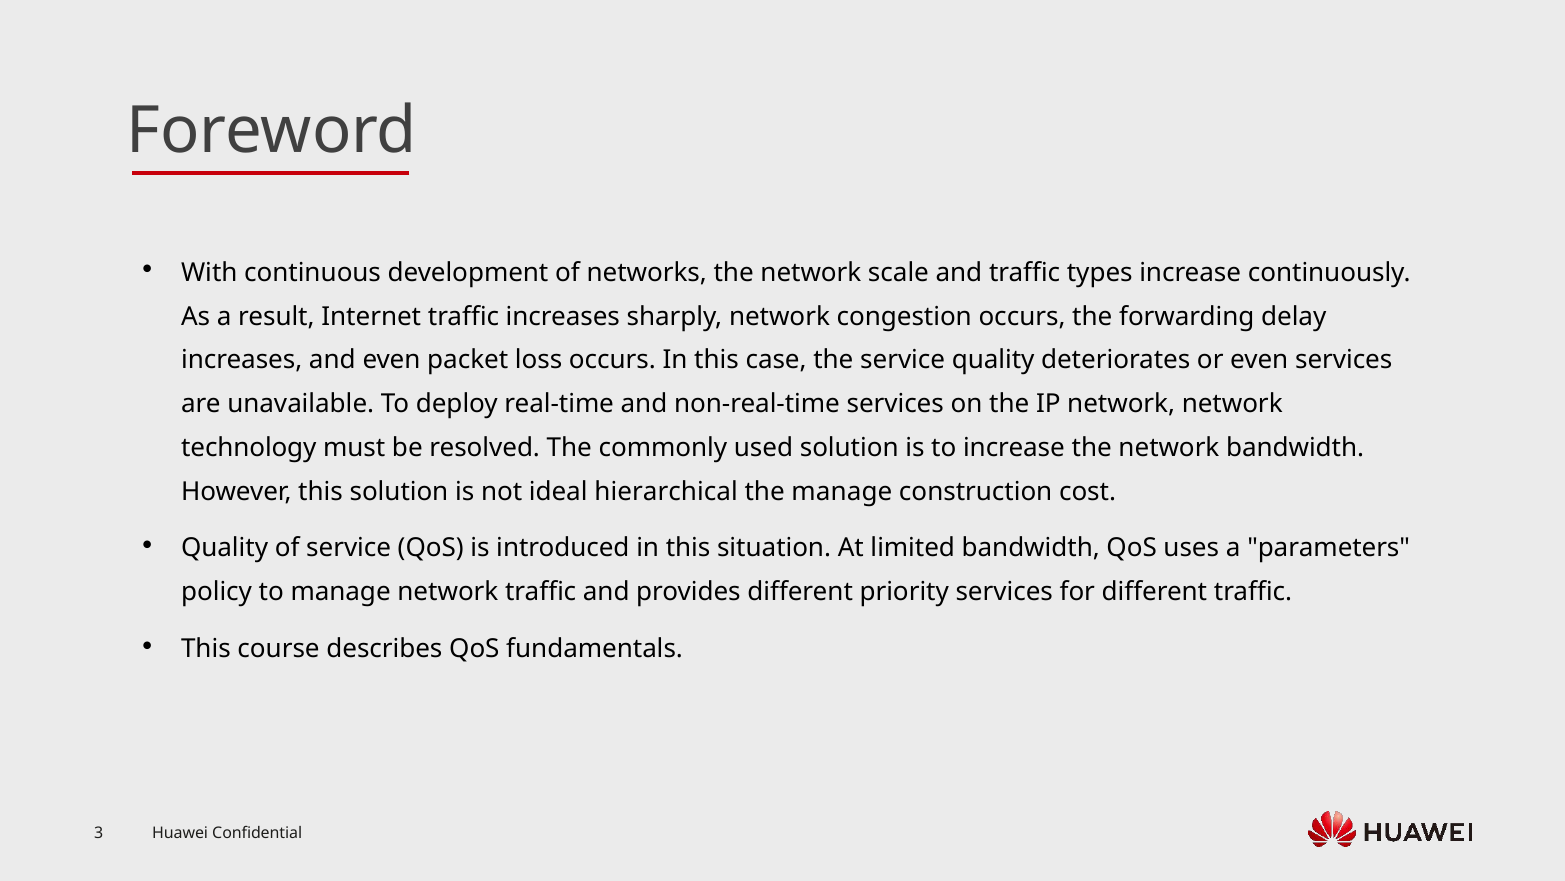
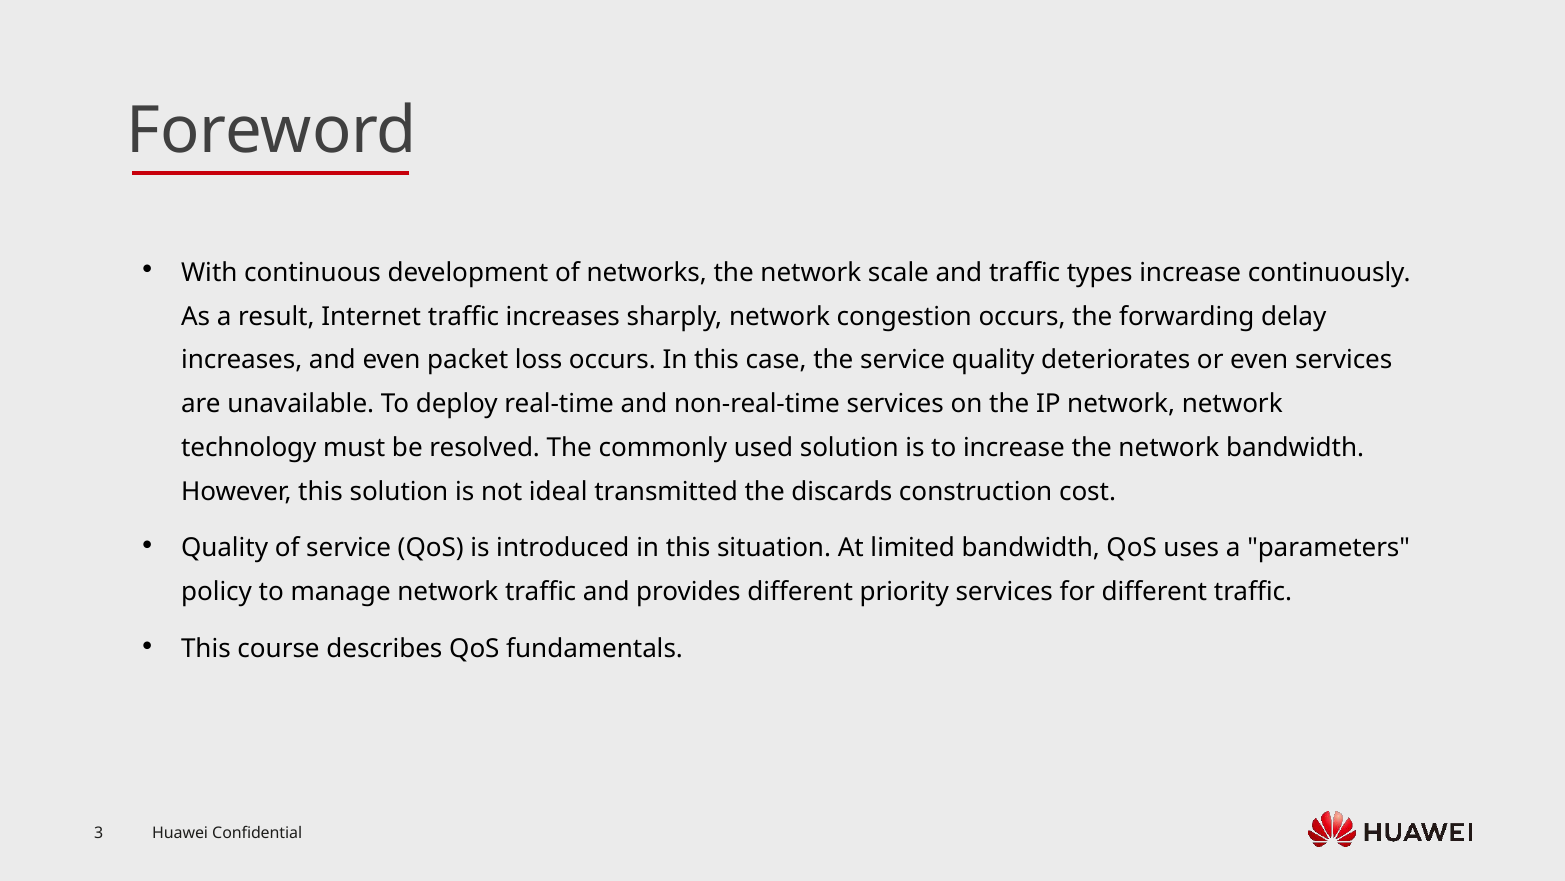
hierarchical: hierarchical -> transmitted
the manage: manage -> discards
